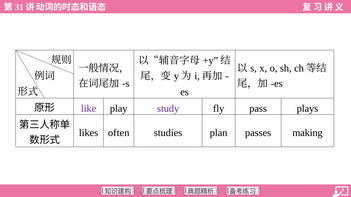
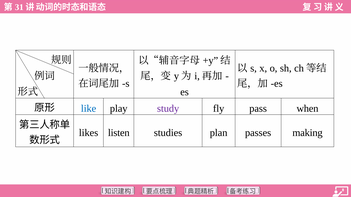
like colour: purple -> blue
plays: plays -> when
often: often -> listen
